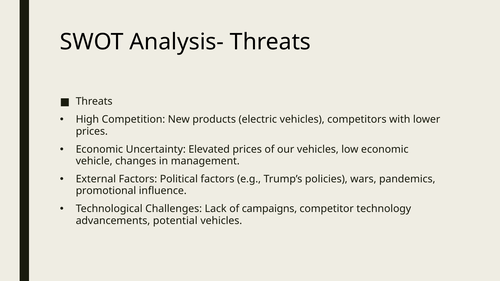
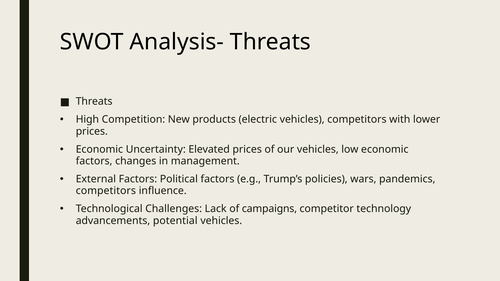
vehicle at (94, 161): vehicle -> factors
promotional at (106, 191): promotional -> competitors
